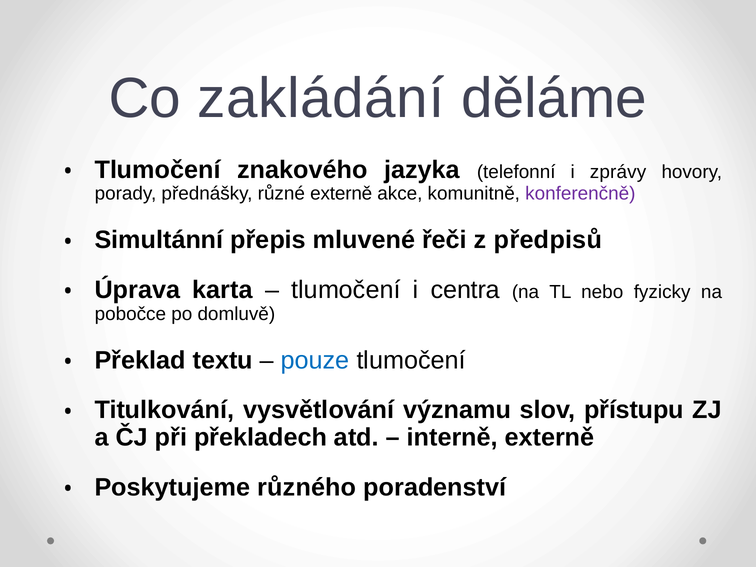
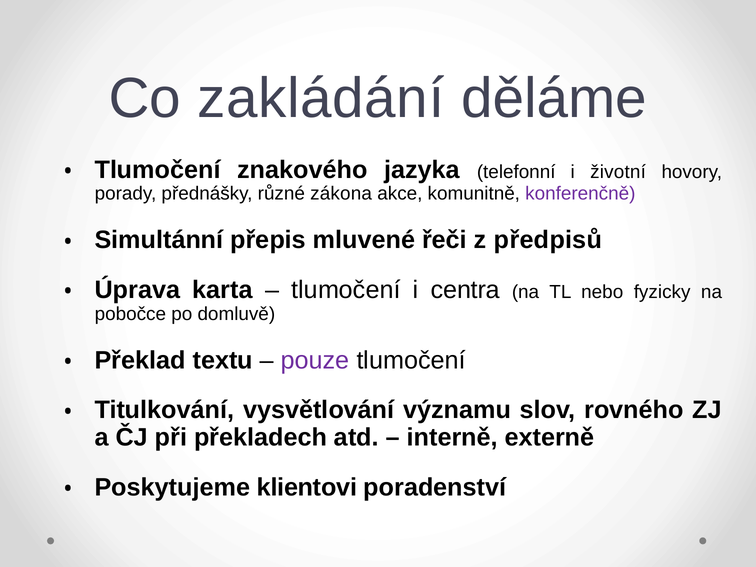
zprávy: zprávy -> životní
různé externě: externě -> zákona
pouze colour: blue -> purple
přístupu: přístupu -> rovného
různého: různého -> klientovi
